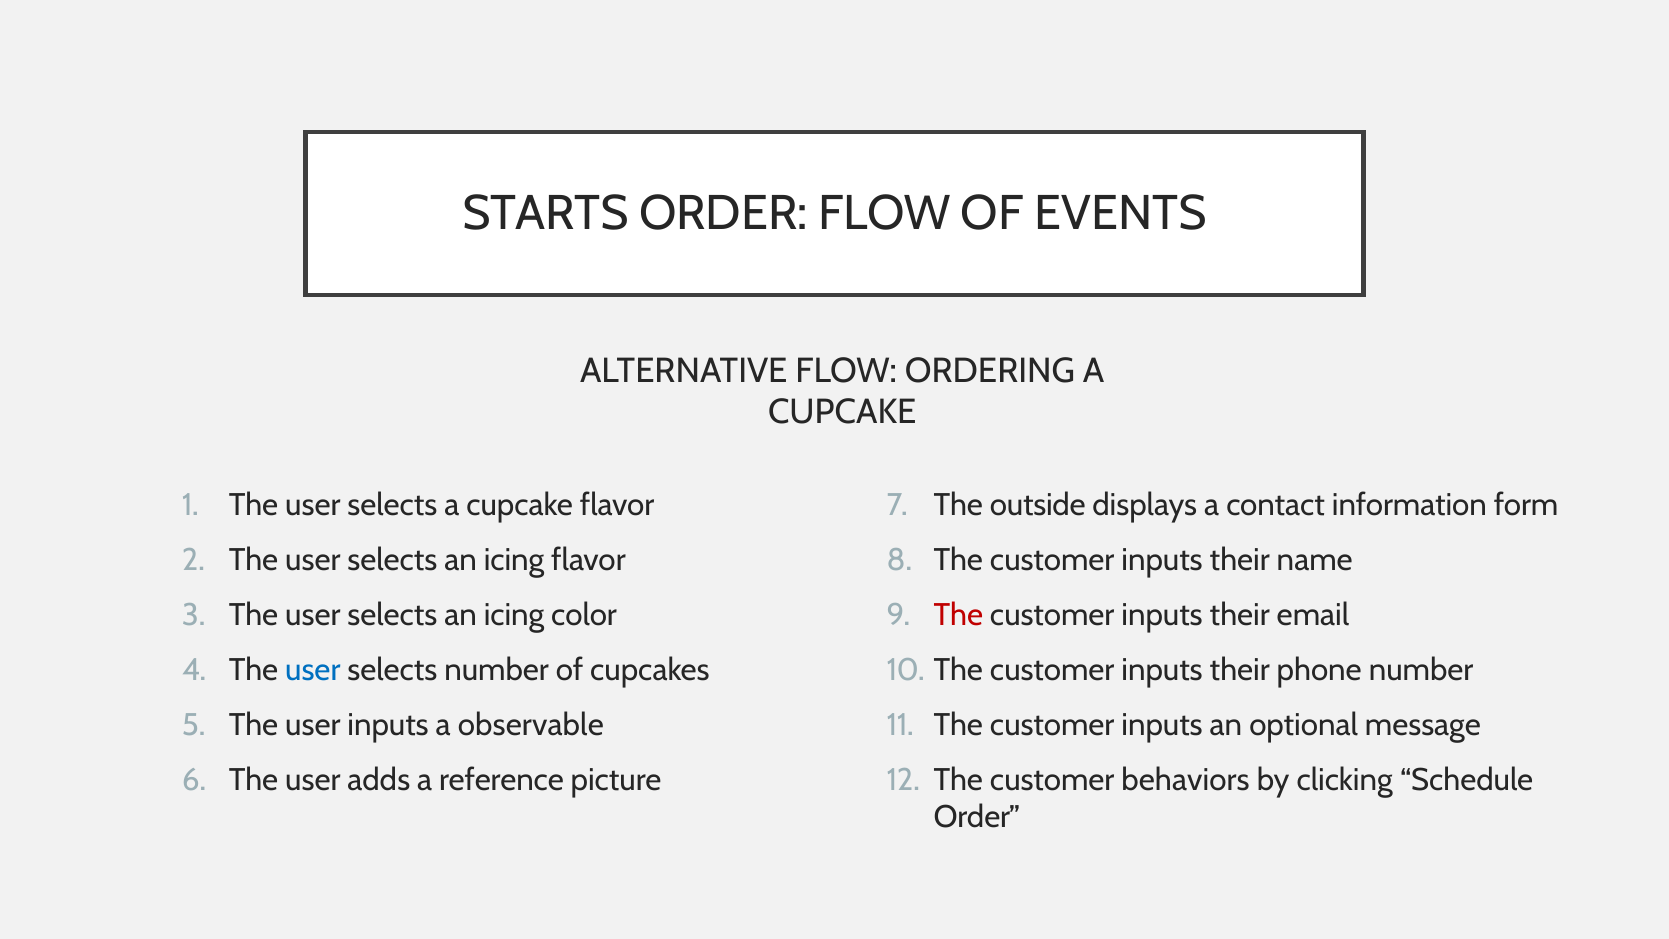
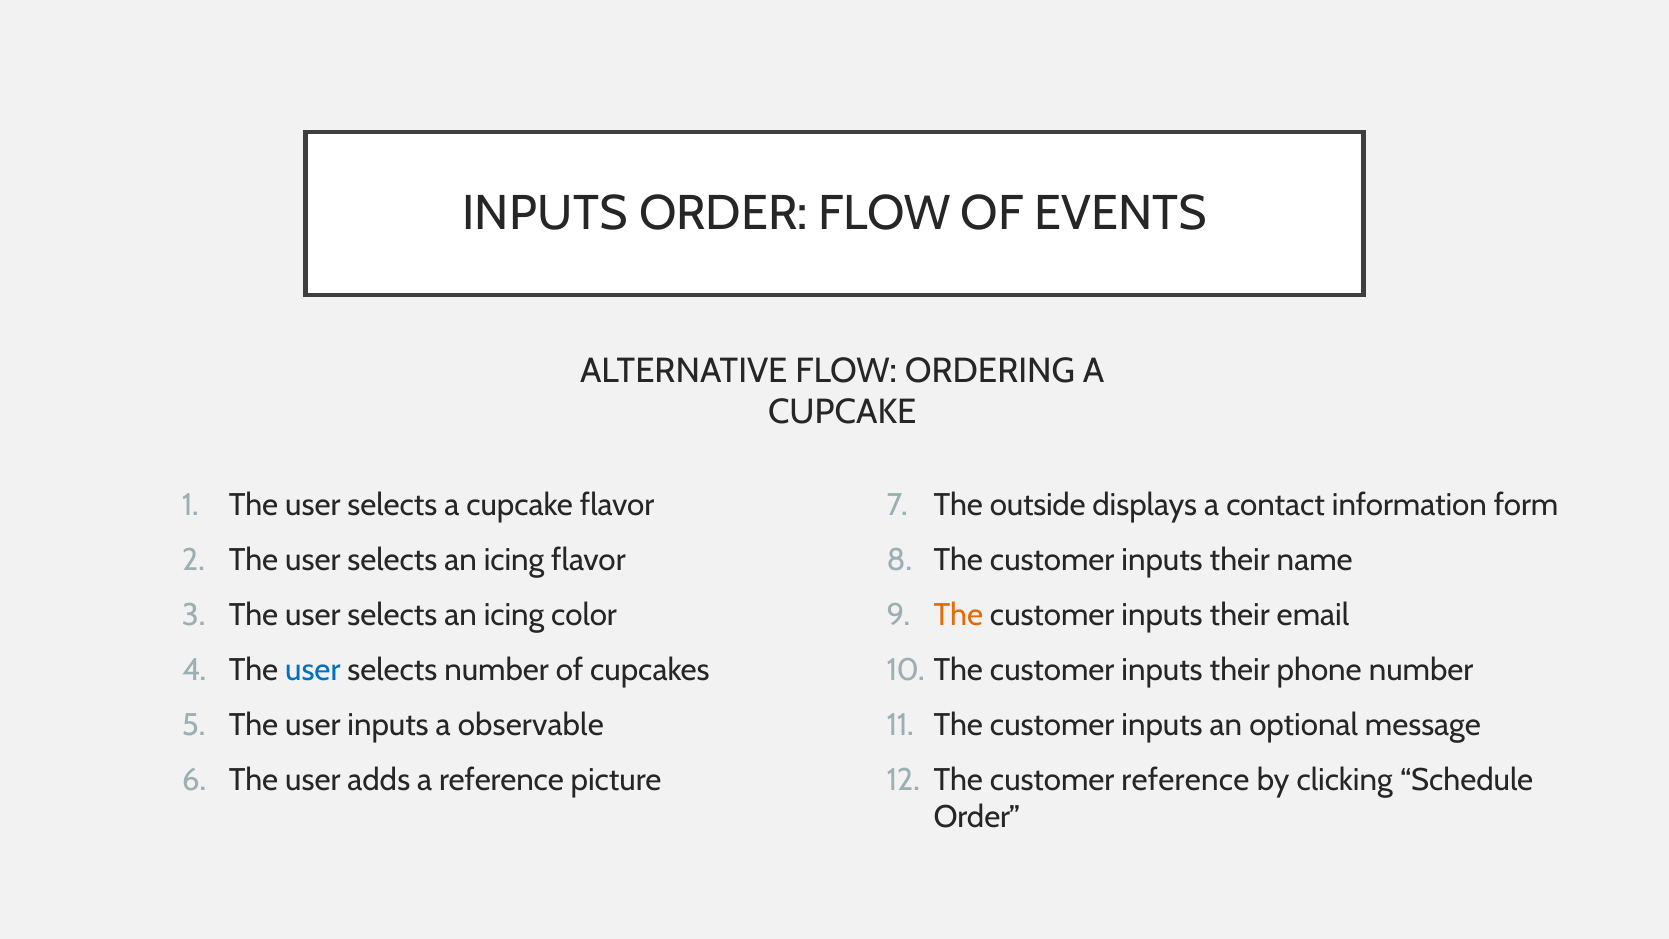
STARTS at (545, 213): STARTS -> INPUTS
The at (958, 615) colour: red -> orange
customer behaviors: behaviors -> reference
